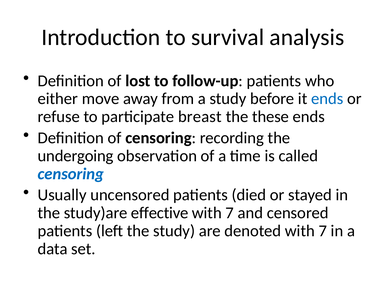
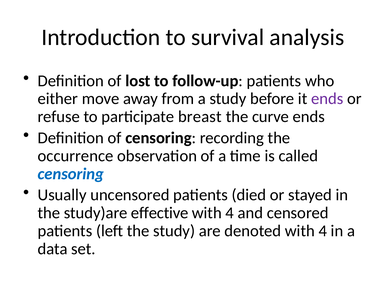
ends at (327, 99) colour: blue -> purple
these: these -> curve
undergoing: undergoing -> occurrence
7 at (230, 213): 7 -> 4
denoted with 7: 7 -> 4
